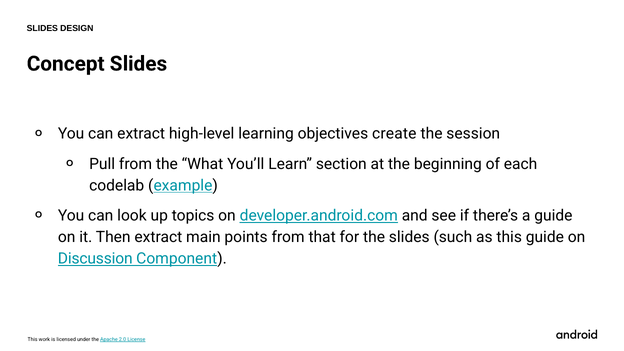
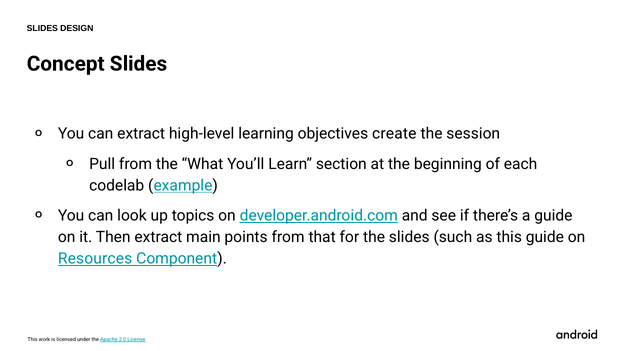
Discussion: Discussion -> Resources
